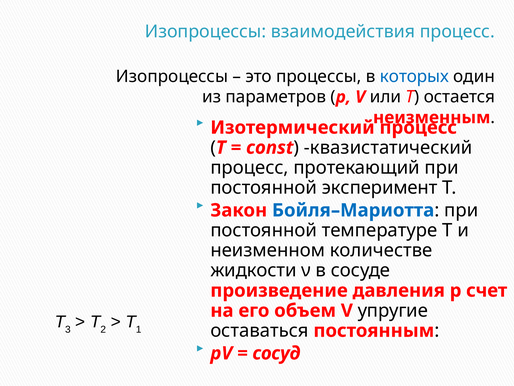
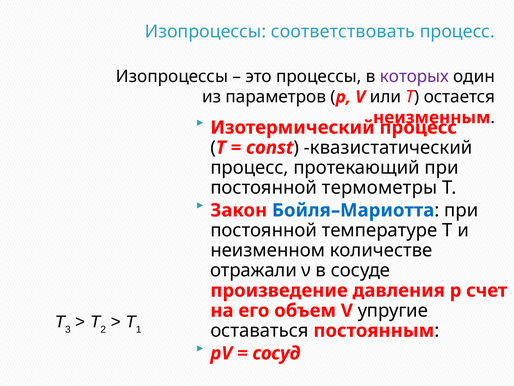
взаимодействия: взаимодействия -> соответствовать
которых colour: blue -> purple
эксперимент: эксперимент -> термометры
жидкости: жидкости -> отражали
